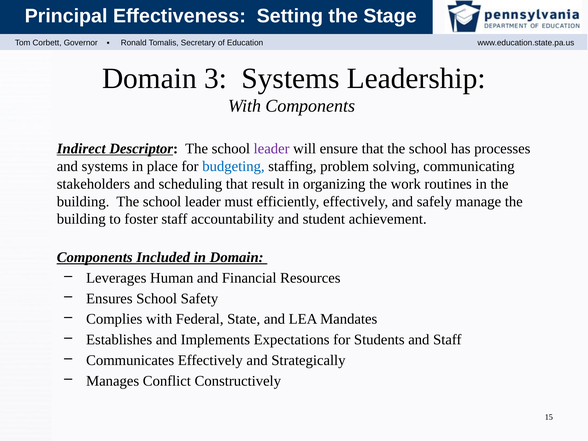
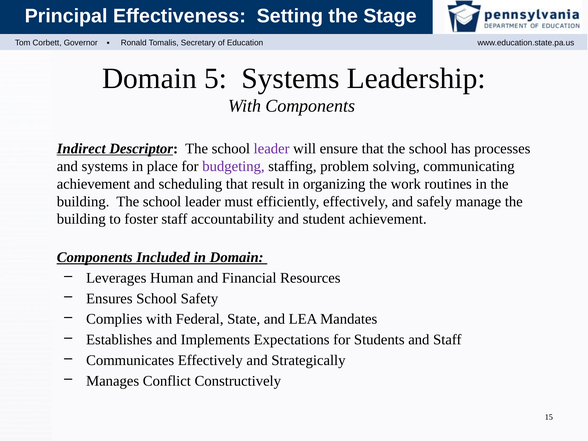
3: 3 -> 5
budgeting colour: blue -> purple
stakeholders at (93, 184): stakeholders -> achievement
